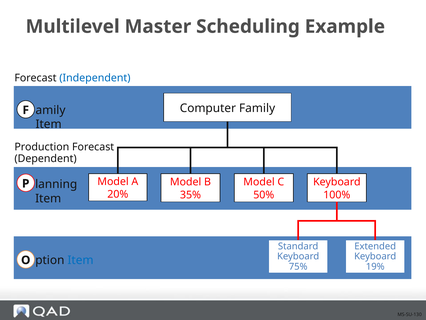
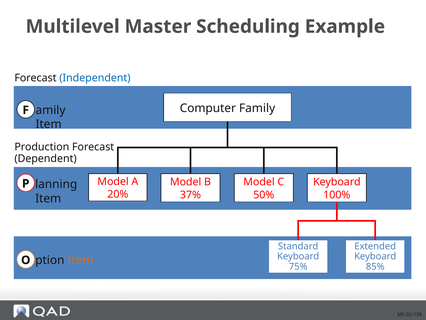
35%: 35% -> 37%
Item at (80, 260) colour: blue -> orange
19%: 19% -> 85%
